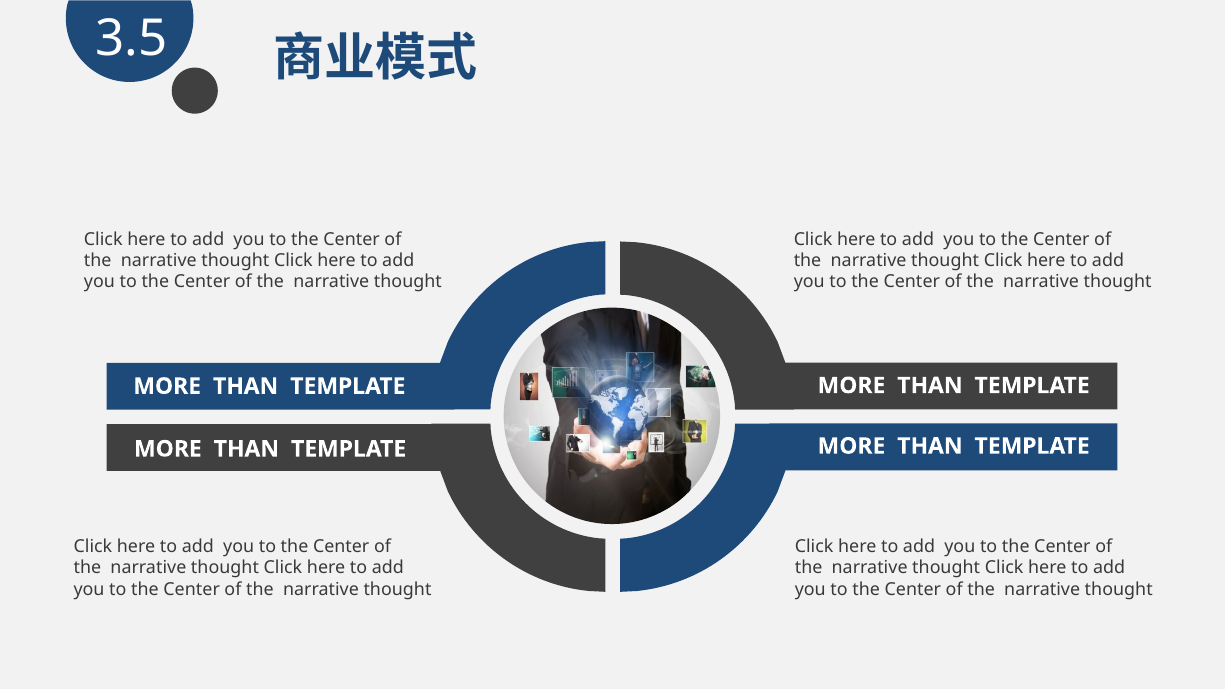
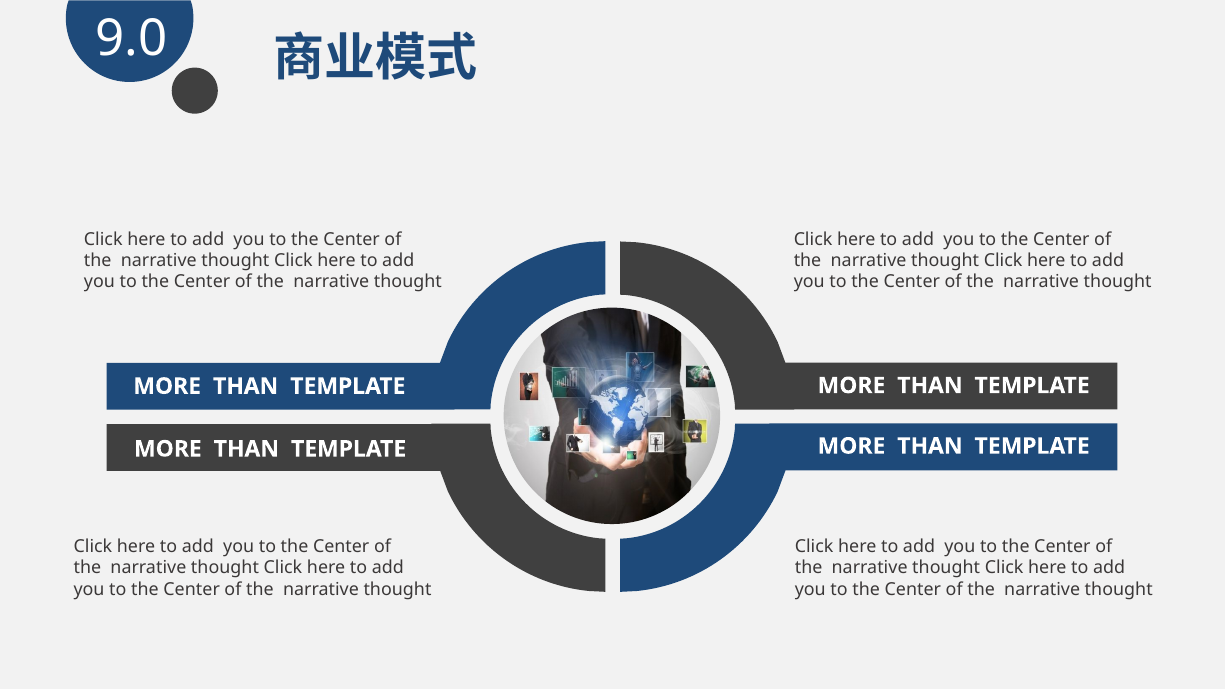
3.5: 3.5 -> 9.0
